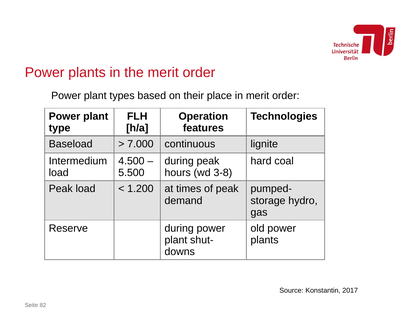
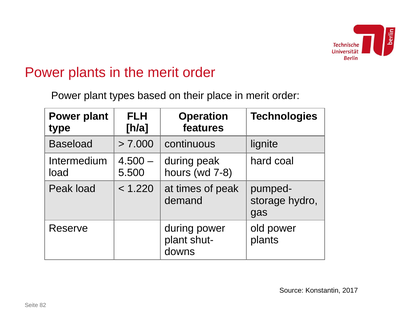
3-8: 3-8 -> 7-8
1.200: 1.200 -> 1.220
